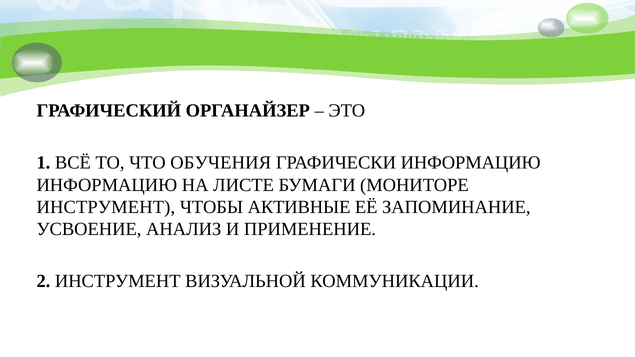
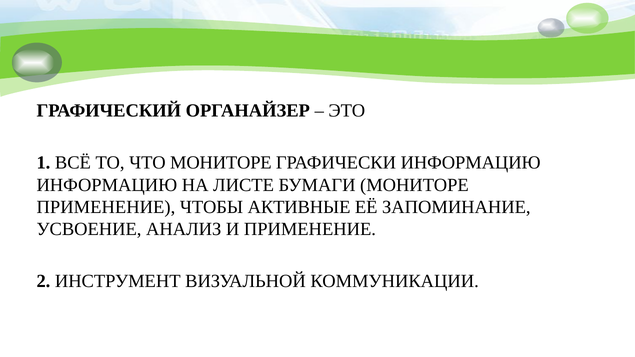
ЧТО ОБУЧЕНИЯ: ОБУЧЕНИЯ -> МОНИТОРЕ
ИНСТРУМЕНТ at (106, 207): ИНСТРУМЕНТ -> ПРИМЕНЕНИЕ
